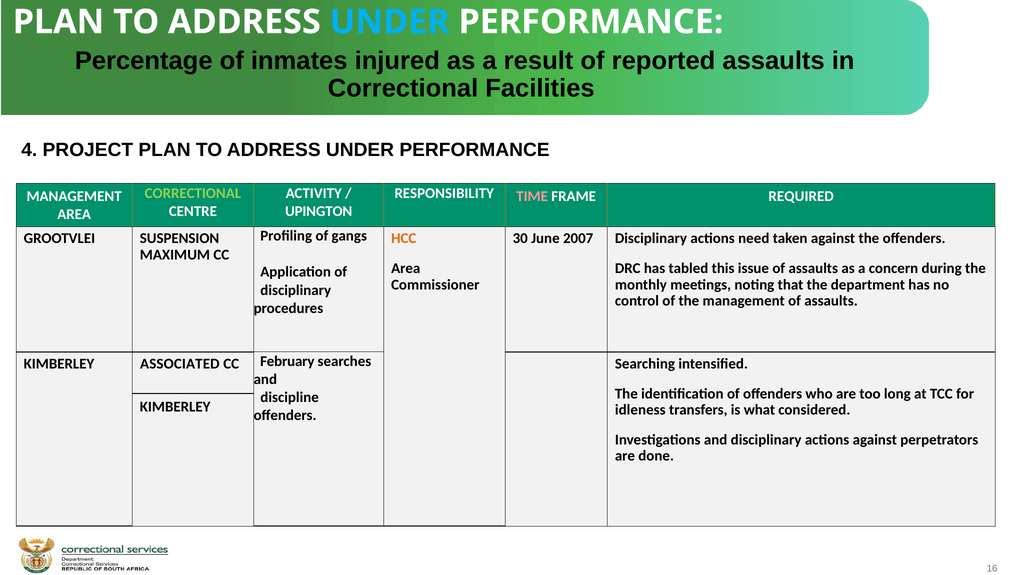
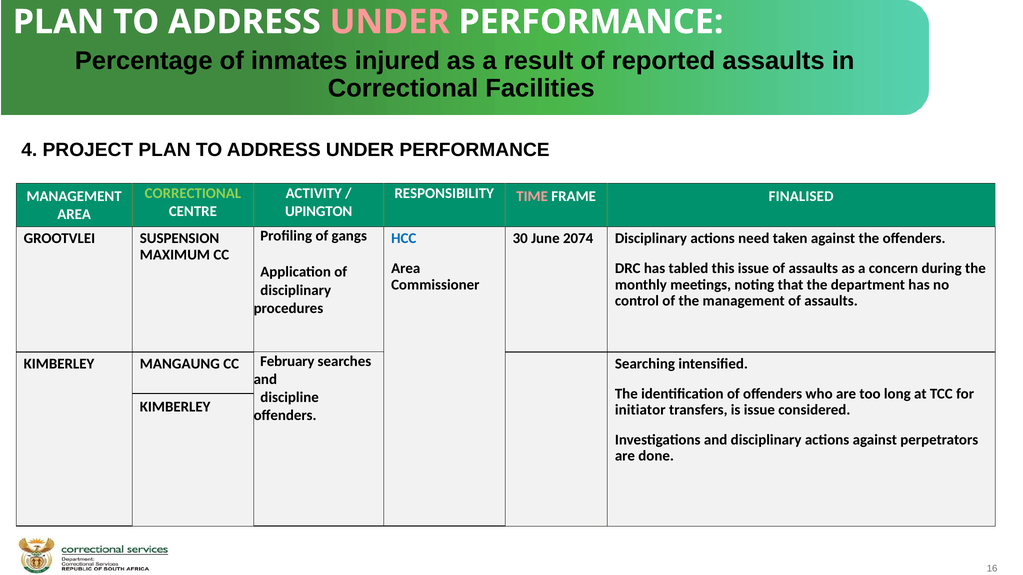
UNDER at (390, 22) colour: light blue -> pink
REQUIRED: REQUIRED -> FINALISED
HCC colour: orange -> blue
2007: 2007 -> 2074
ASSOCIATED: ASSOCIATED -> MANGAUNG
idleness: idleness -> initiator
is what: what -> issue
